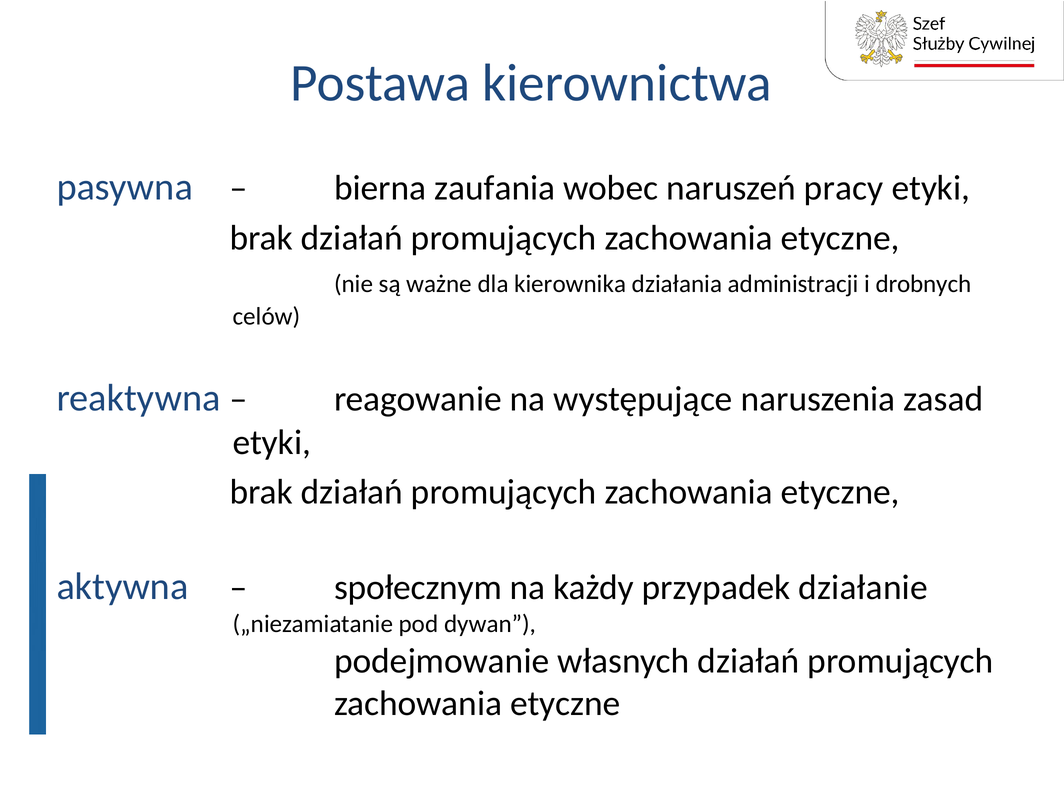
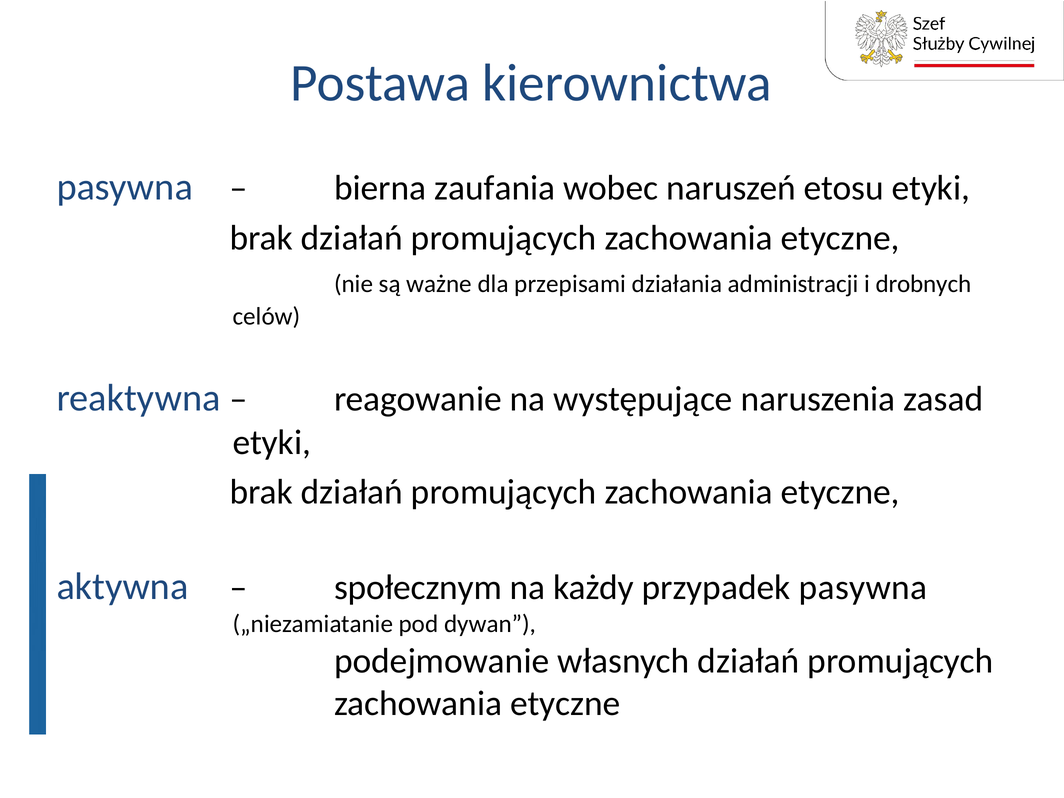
pracy: pracy -> etosu
kierownika: kierownika -> przepisami
przypadek działanie: działanie -> pasywna
